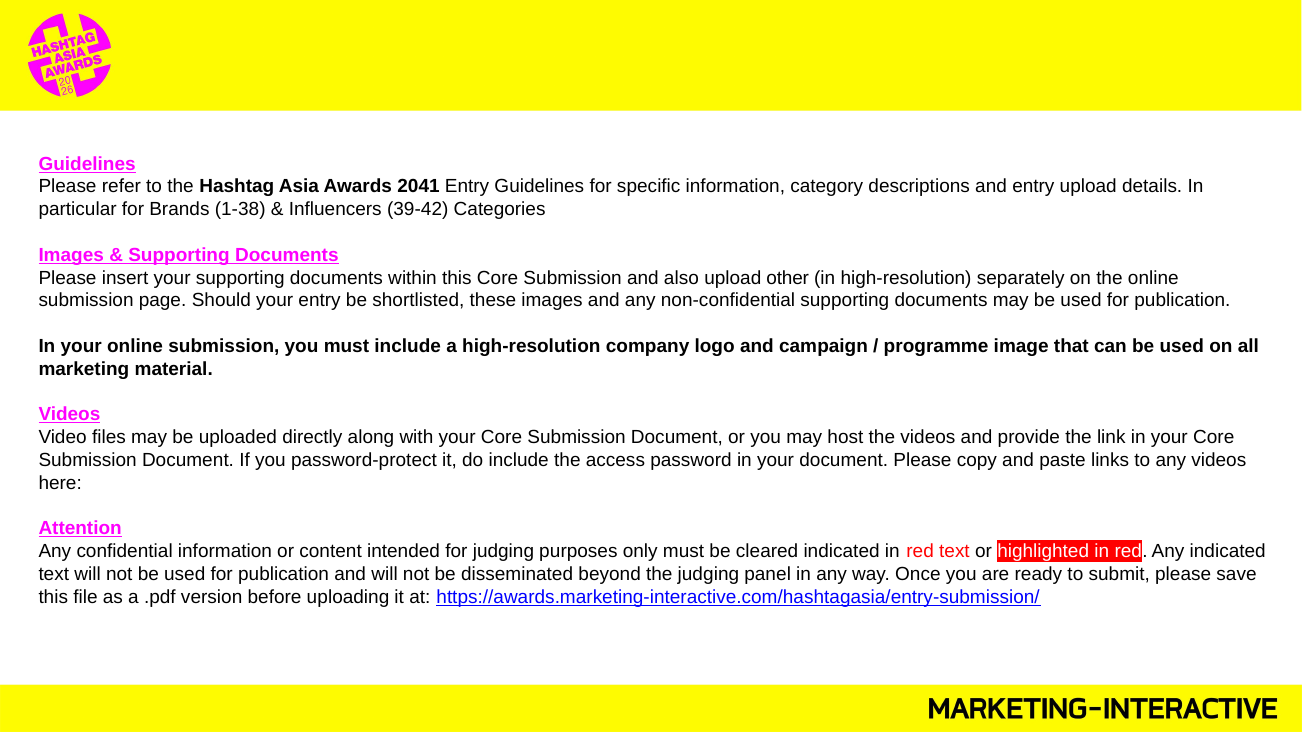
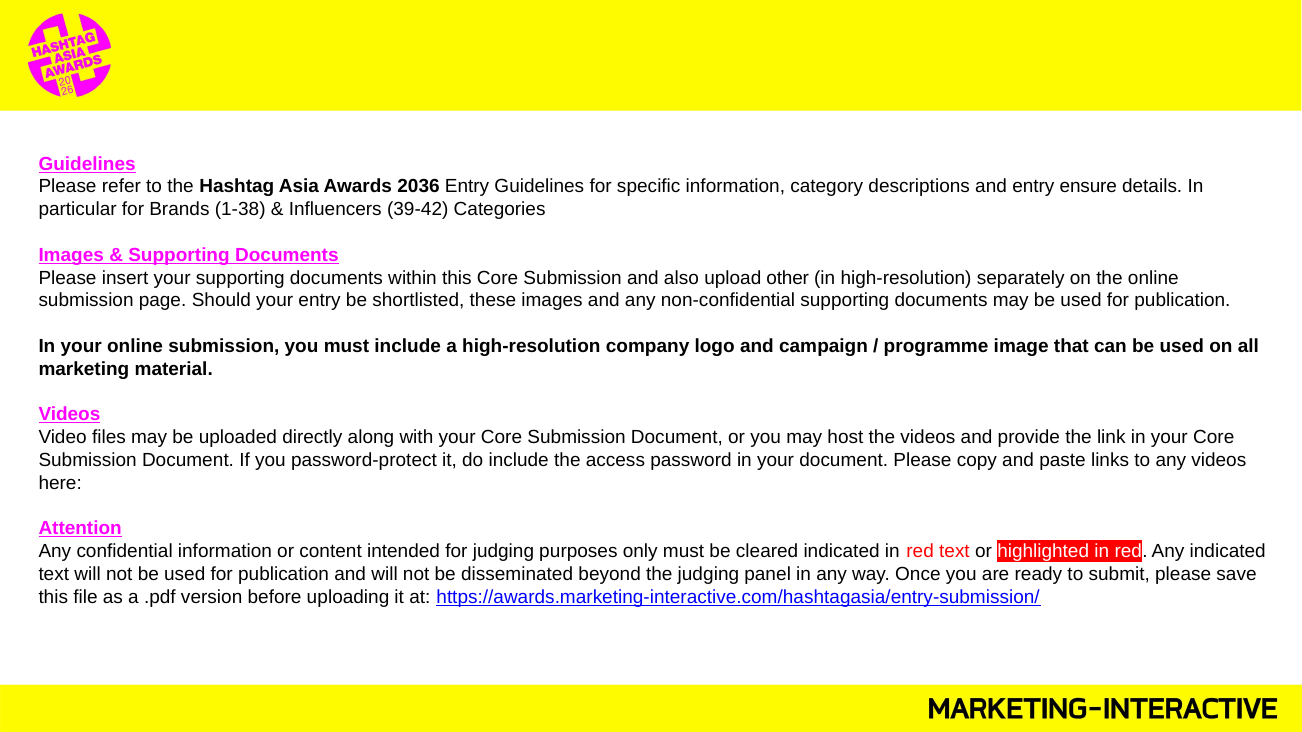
2041: 2041 -> 2036
entry upload: upload -> ensure
